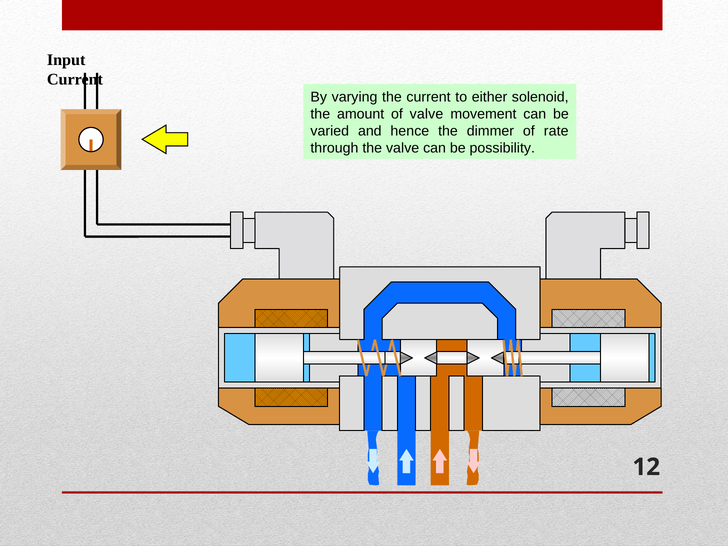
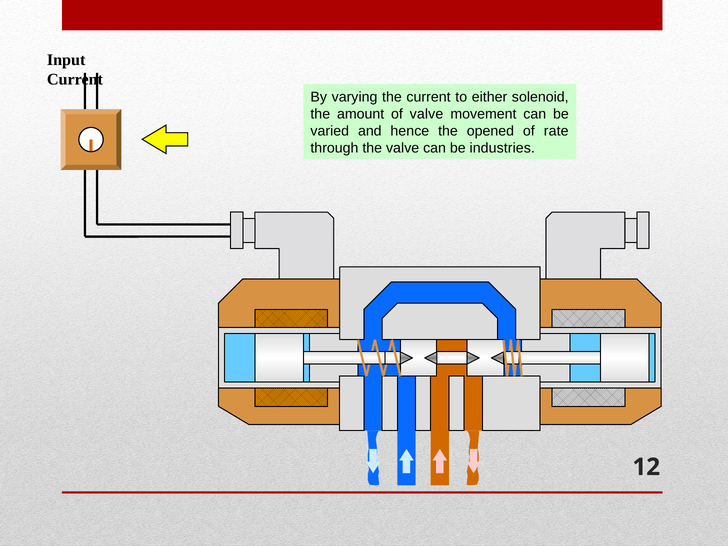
dimmer: dimmer -> opened
possibility: possibility -> industries
